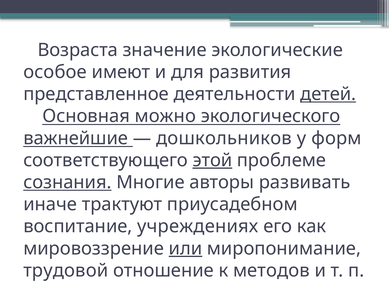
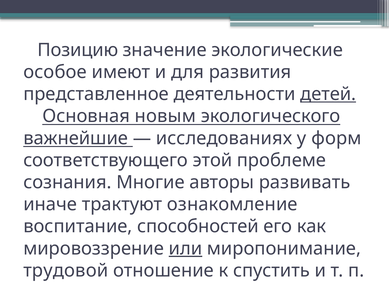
Возраста: Возраста -> Позицию
можно: можно -> новым
дошкольников: дошкольников -> исследованиях
этой underline: present -> none
сознания underline: present -> none
приусадебном: приусадебном -> ознакомление
учреждениях: учреждениях -> способностей
методов: методов -> спустить
